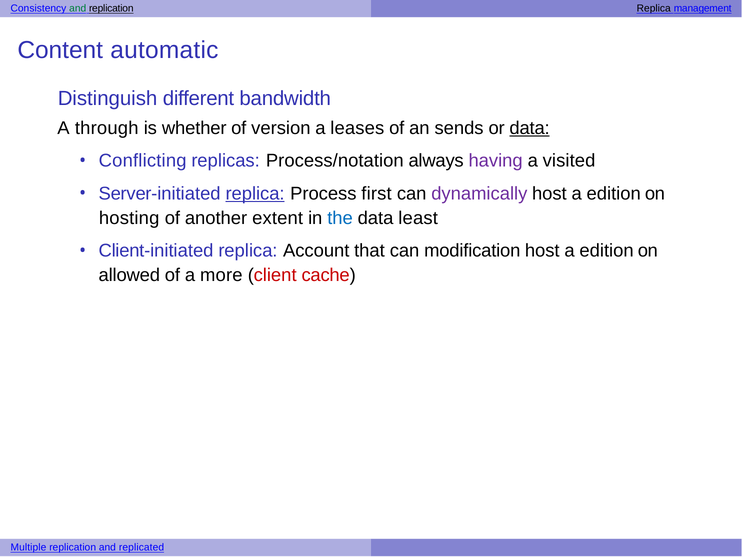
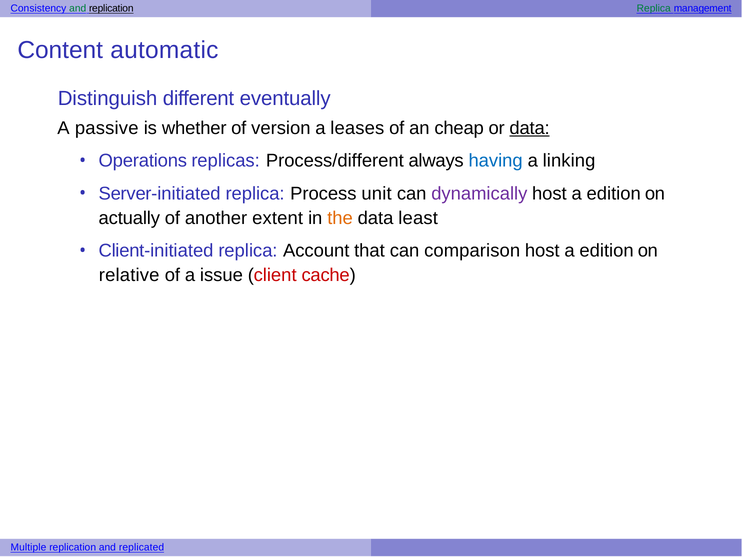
Replica at (654, 9) colour: black -> green
bandwidth: bandwidth -> eventually
through: through -> passive
sends: sends -> cheap
Conflicting: Conflicting -> Operations
Process/notation: Process/notation -> Process/different
having colour: purple -> blue
visited: visited -> linking
replica at (255, 194) underline: present -> none
first: first -> unit
hosting: hosting -> actually
the colour: blue -> orange
modification: modification -> comparison
allowed: allowed -> relative
more: more -> issue
